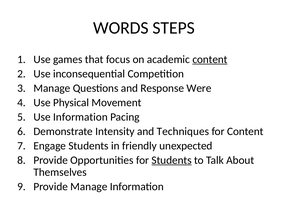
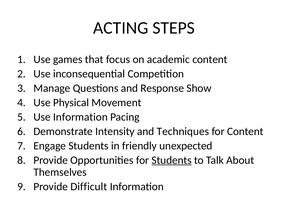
WORDS: WORDS -> ACTING
content at (210, 59) underline: present -> none
Were: Were -> Show
Provide Manage: Manage -> Difficult
